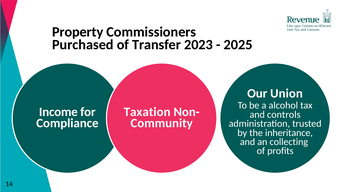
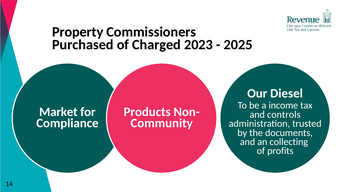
Transfer: Transfer -> Charged
Union: Union -> Diesel
alcohol: alcohol -> income
Income: Income -> Market
Taxation: Taxation -> Products
inheritance: inheritance -> documents
